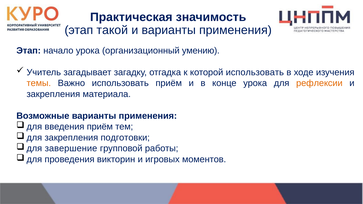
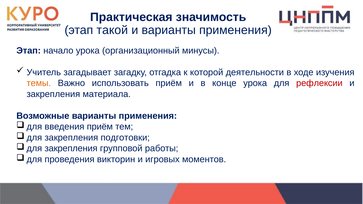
умению: умению -> минусы
которой использовать: использовать -> деятельности
рефлексии colour: orange -> red
завершение at (71, 149): завершение -> закрепления
